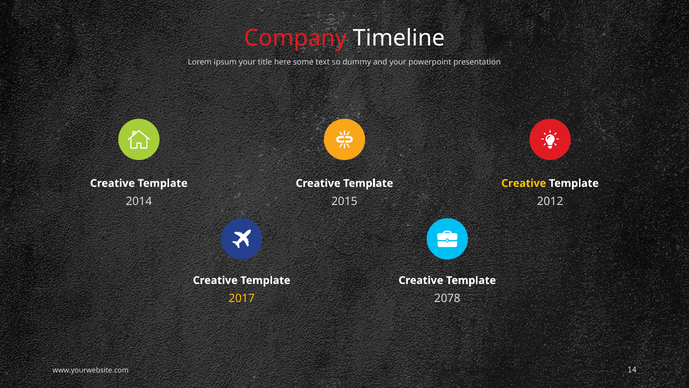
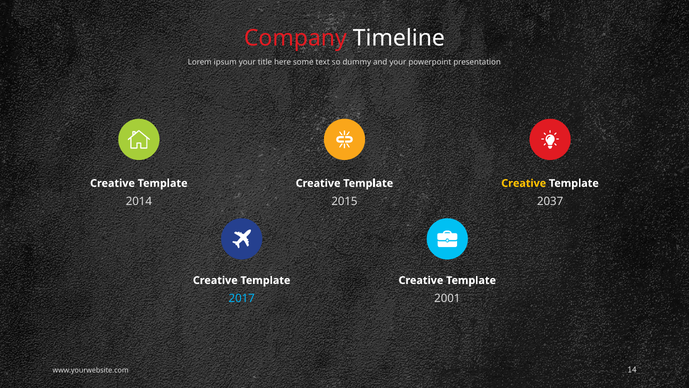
2012: 2012 -> 2037
2017 colour: yellow -> light blue
2078: 2078 -> 2001
